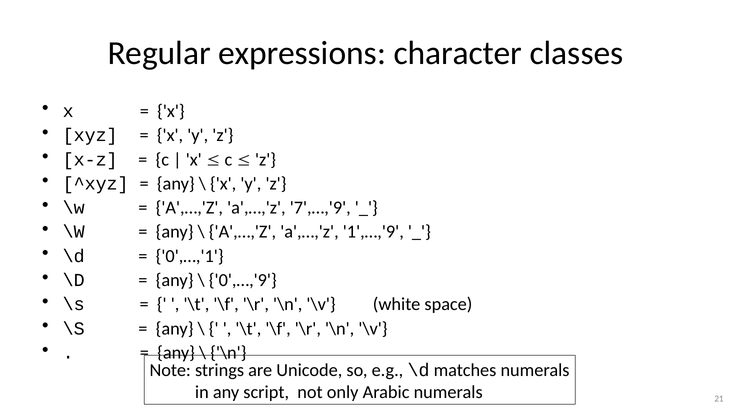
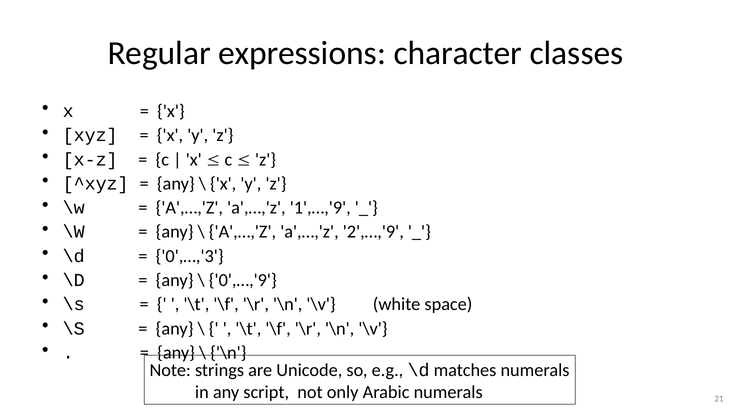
7',…,'9: 7',…,'9 -> 1',…,'9
1',…,'9: 1',…,'9 -> 2',…,'9
0',…,'1: 0',…,'1 -> 0',…,'3
